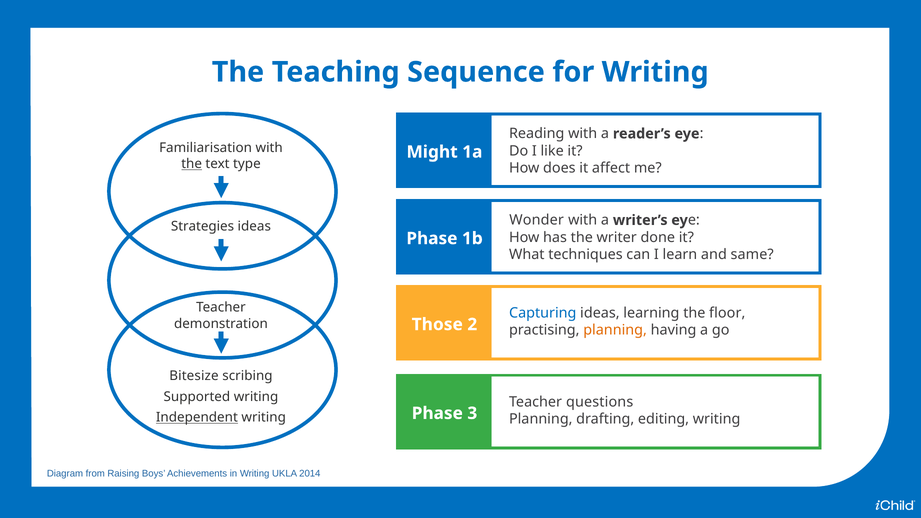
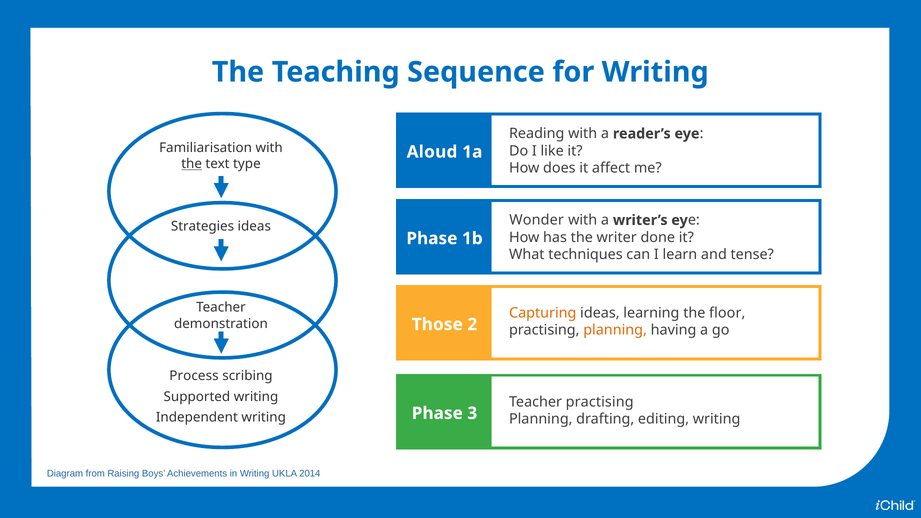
Might: Might -> Aloud
same: same -> tense
Capturing colour: blue -> orange
Bitesize: Bitesize -> Process
Teacher questions: questions -> practising
Independent underline: present -> none
